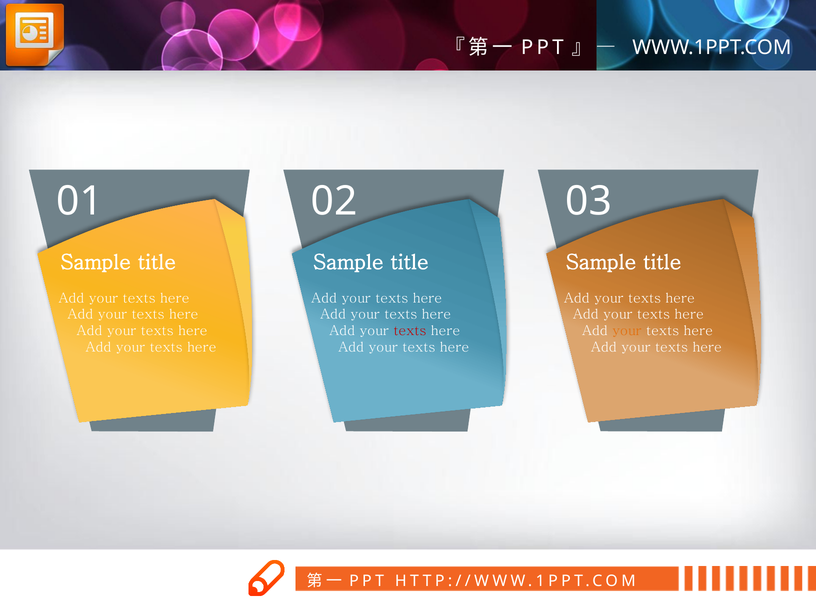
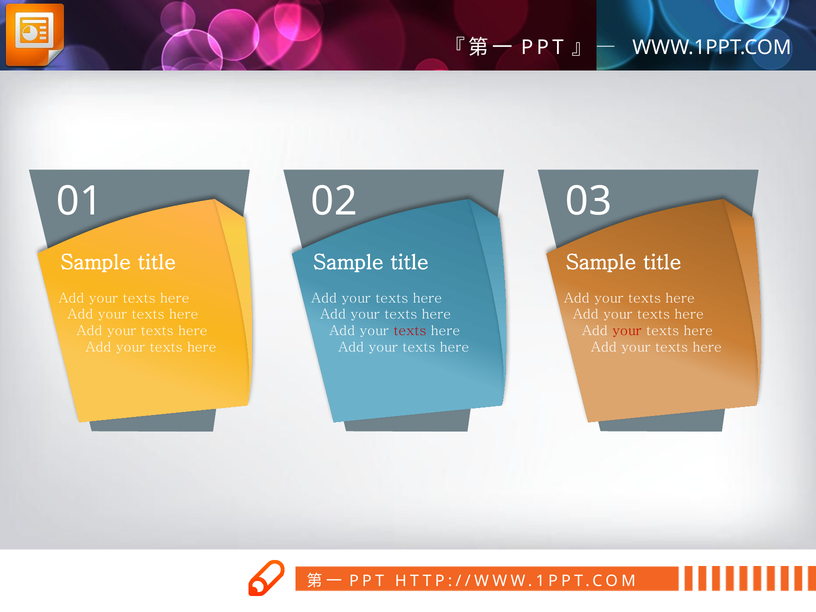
your at (627, 331) colour: orange -> red
